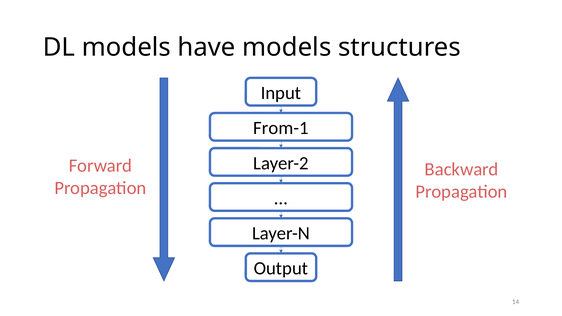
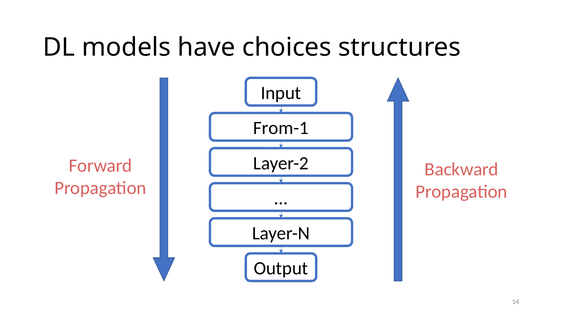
have models: models -> choices
